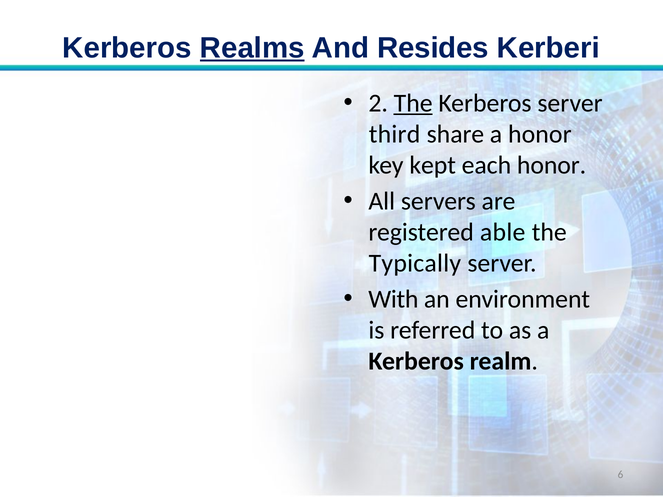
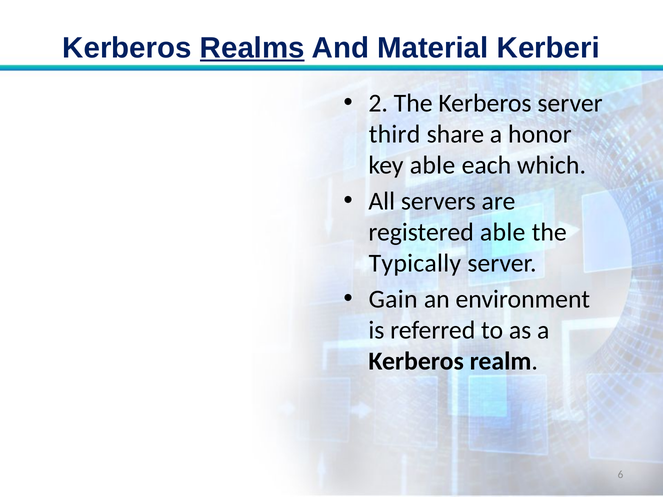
Resides: Resides -> Material
The at (413, 103) underline: present -> none
key kept: kept -> able
each honor: honor -> which
With: With -> Gain
